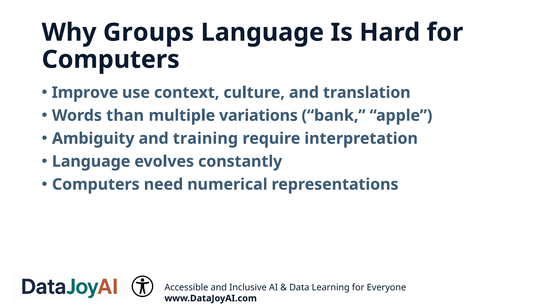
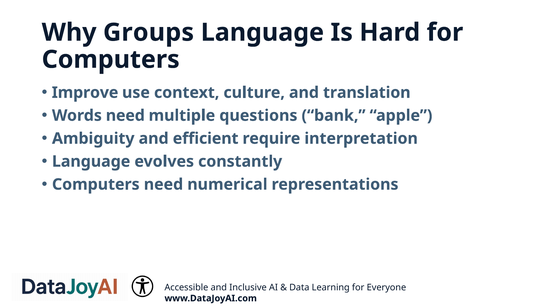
Words than: than -> need
variations: variations -> questions
training: training -> efficient
